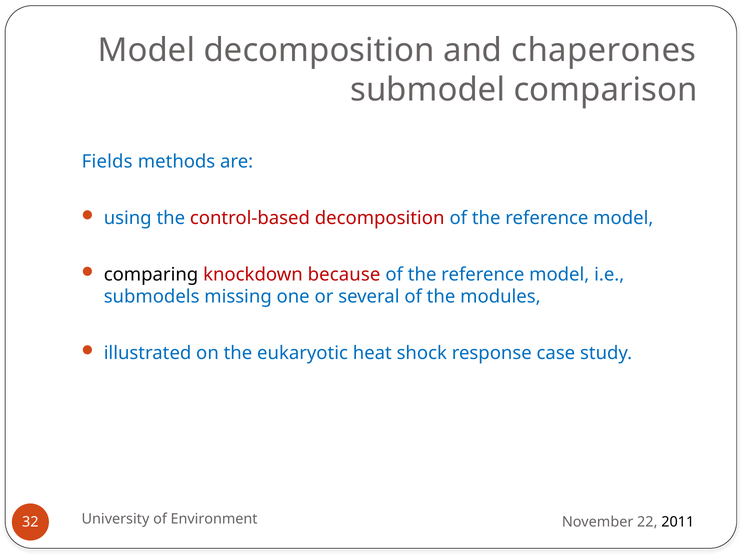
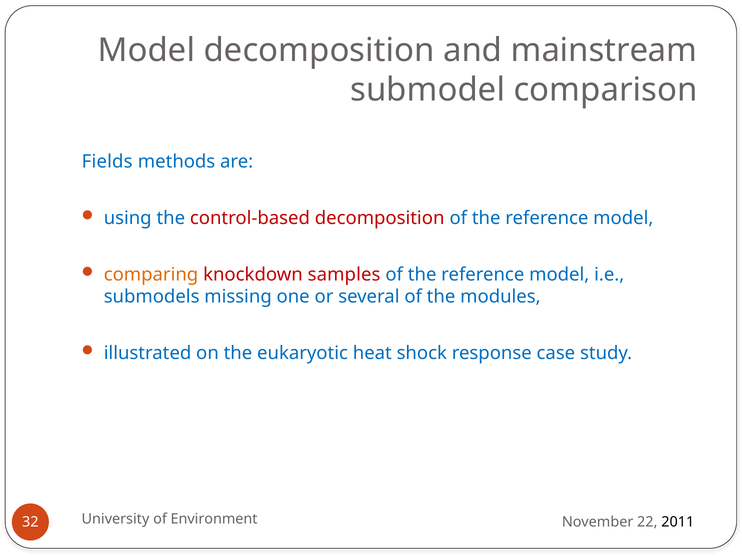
chaperones: chaperones -> mainstream
comparing colour: black -> orange
because: because -> samples
